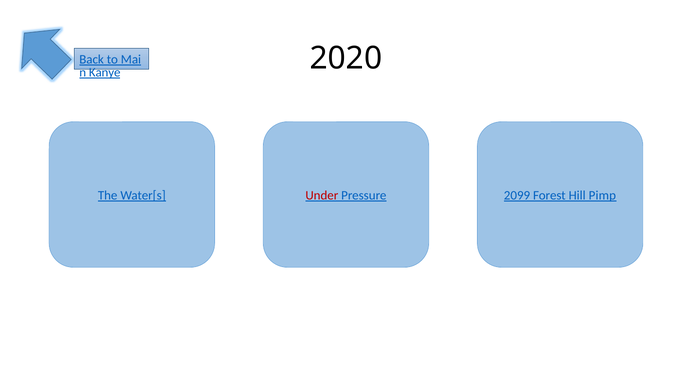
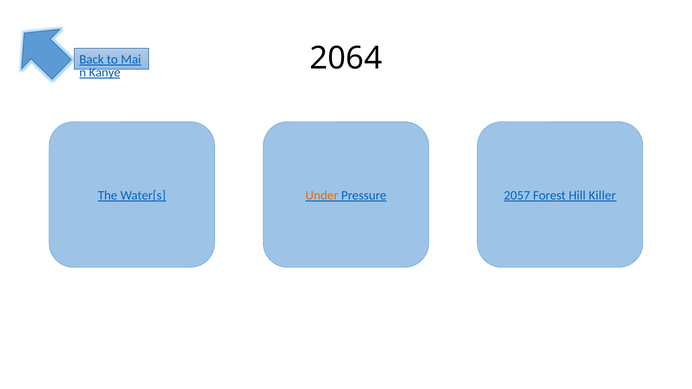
2020: 2020 -> 2064
Under colour: red -> orange
2099: 2099 -> 2057
Pimp: Pimp -> Killer
